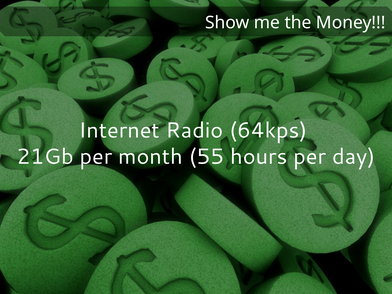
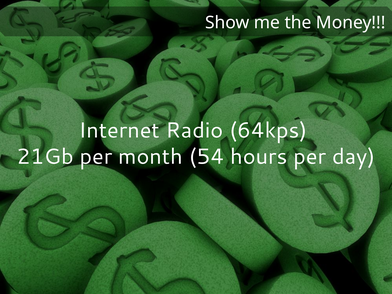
55: 55 -> 54
